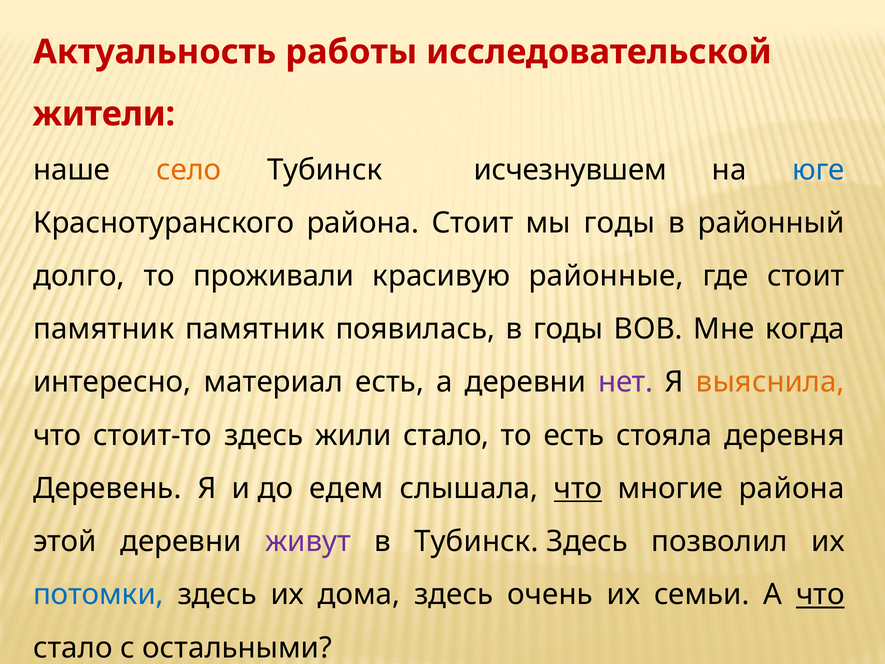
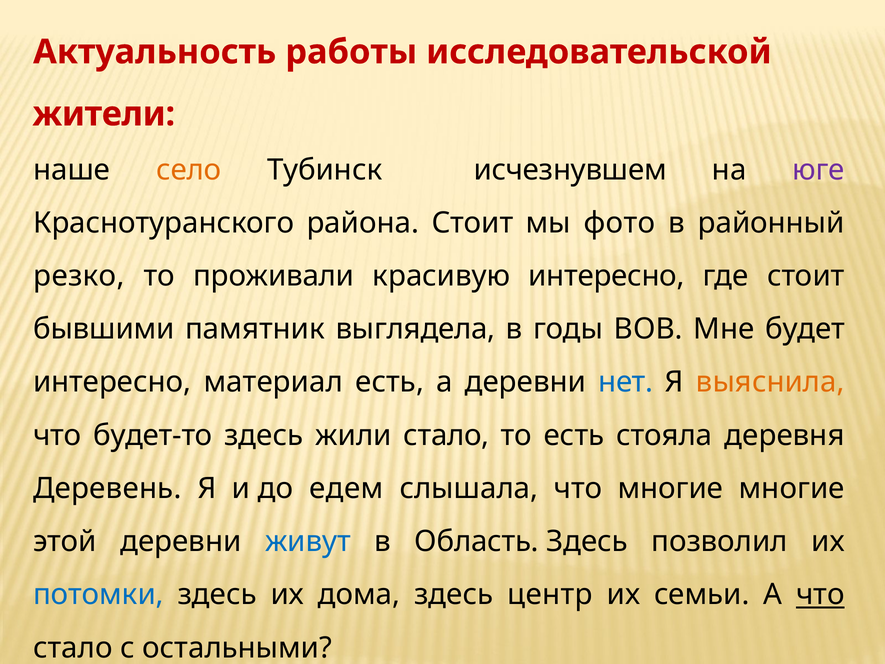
юге colour: blue -> purple
мы годы: годы -> фото
долго: долго -> резко
красивую районные: районные -> интересно
памятник at (104, 329): памятник -> бывшими
появилась: появилась -> выглядела
когда: когда -> будет
нет colour: purple -> blue
стоит-то: стоит-то -> будет-то
что at (578, 488) underline: present -> none
многие района: района -> многие
живут colour: purple -> blue
в Тубинск: Тубинск -> Область
очень: очень -> центр
